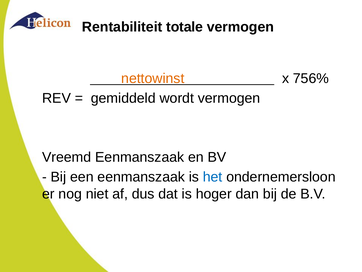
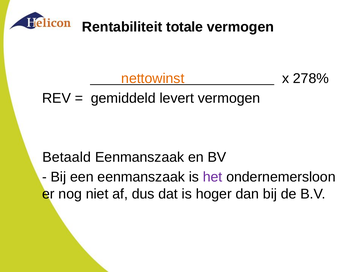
756%: 756% -> 278%
wordt: wordt -> levert
Vreemd: Vreemd -> Betaald
het colour: blue -> purple
